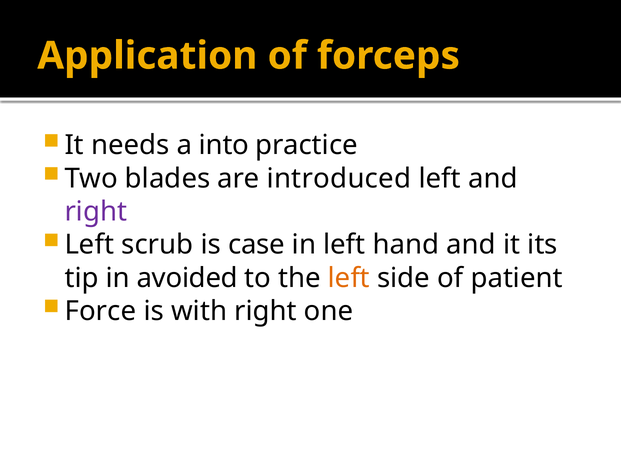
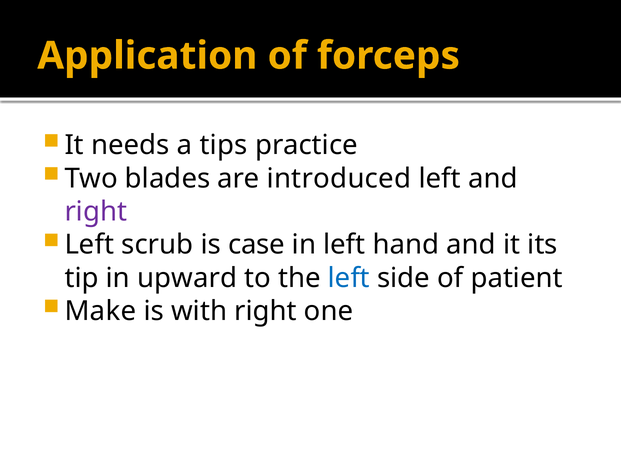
into: into -> tips
avoided: avoided -> upward
left at (349, 278) colour: orange -> blue
Force: Force -> Make
